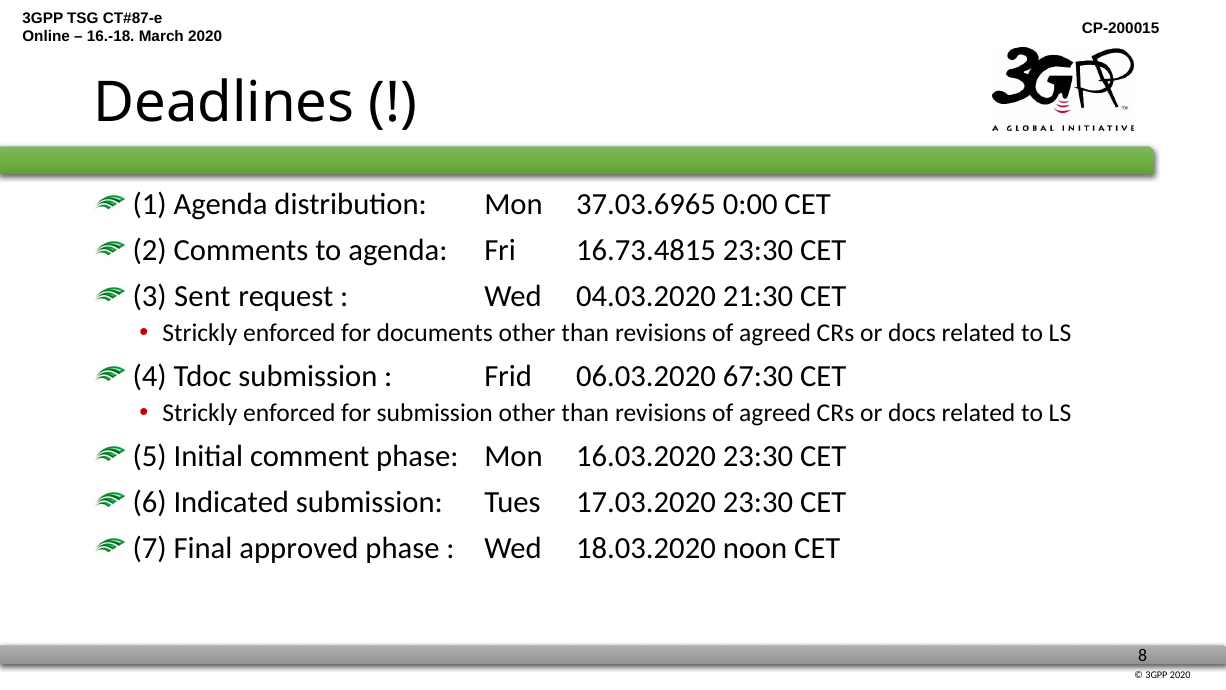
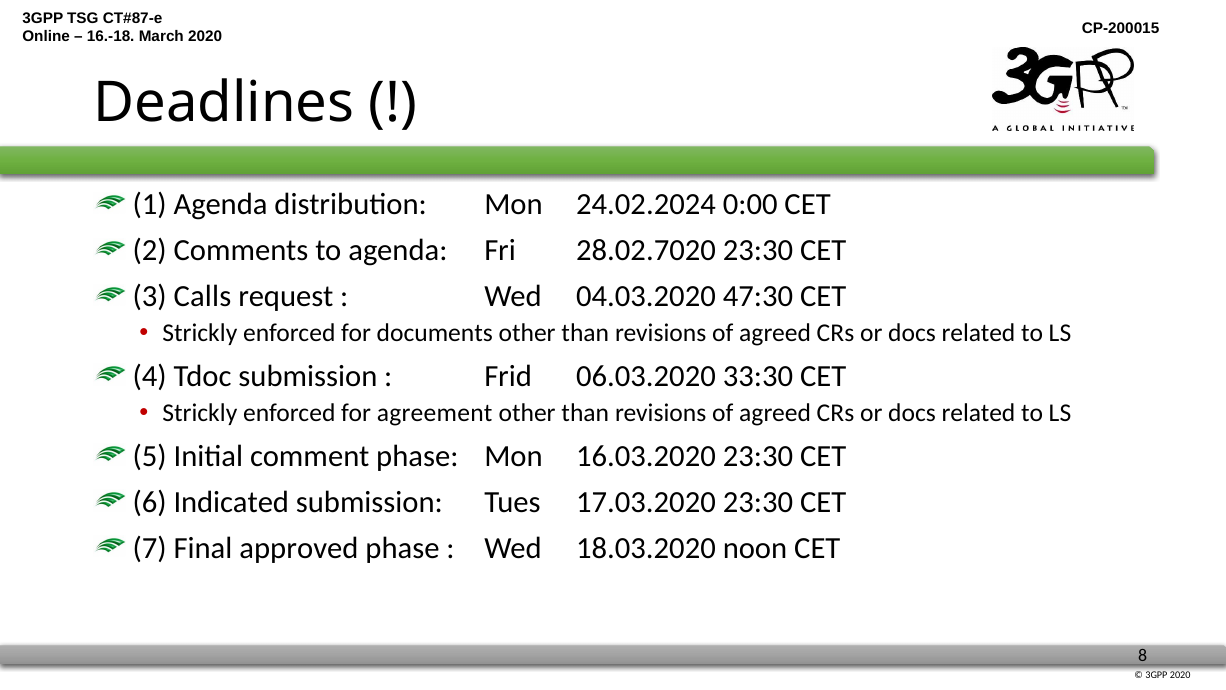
37.03.6965: 37.03.6965 -> 24.02.2024
16.73.4815: 16.73.4815 -> 28.02.7020
Sent: Sent -> Calls
21:30: 21:30 -> 47:30
67:30: 67:30 -> 33:30
for submission: submission -> agreement
